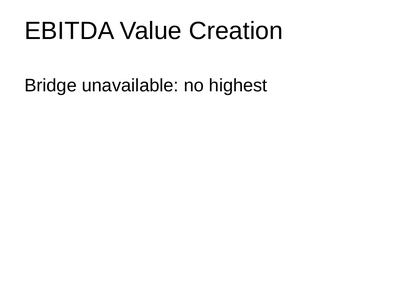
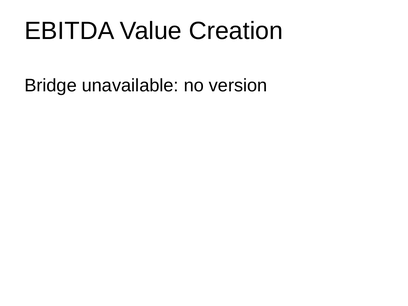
highest: highest -> version
